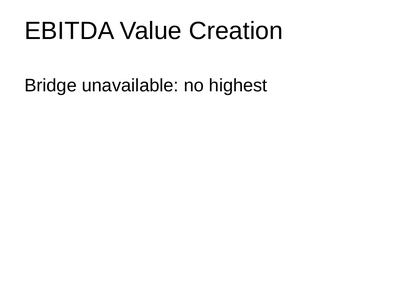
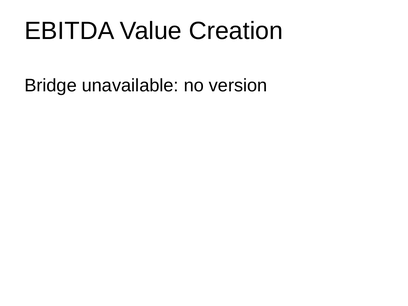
highest: highest -> version
